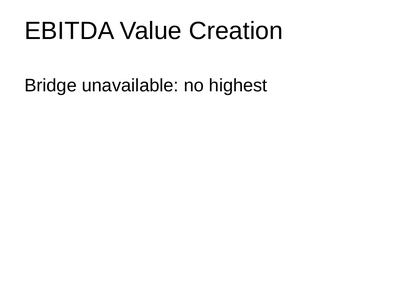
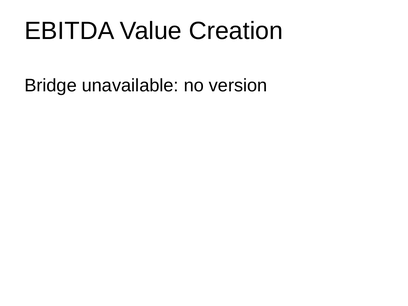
highest: highest -> version
